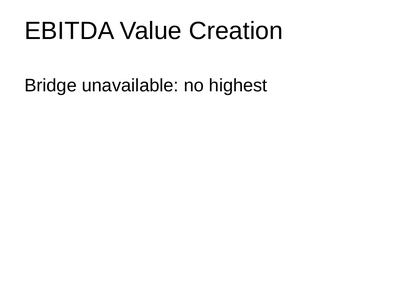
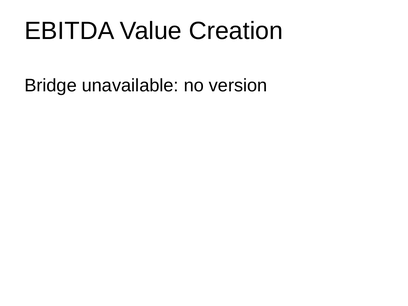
highest: highest -> version
